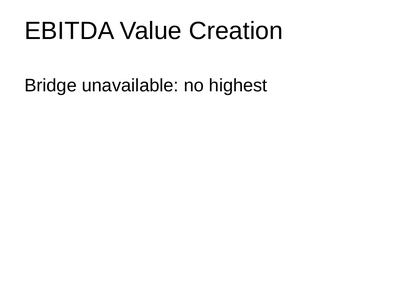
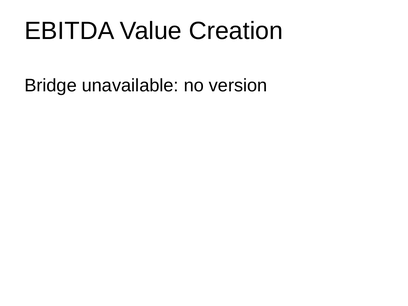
highest: highest -> version
